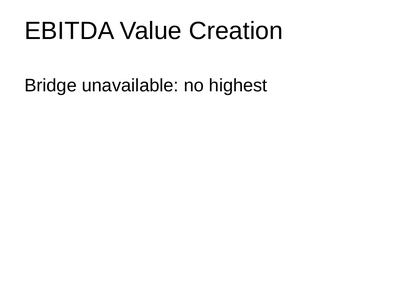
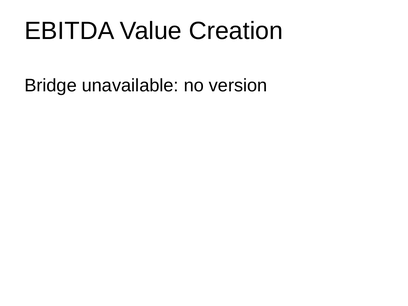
highest: highest -> version
